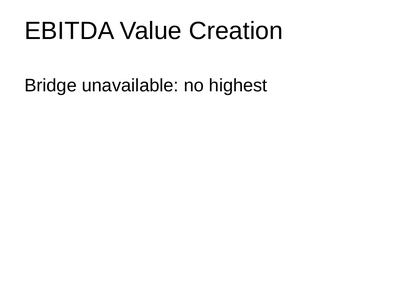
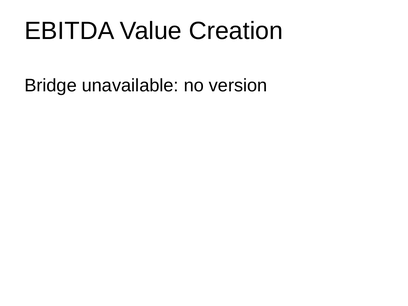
highest: highest -> version
